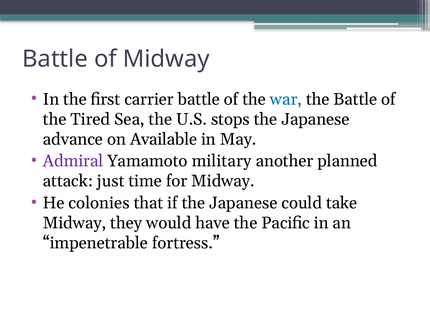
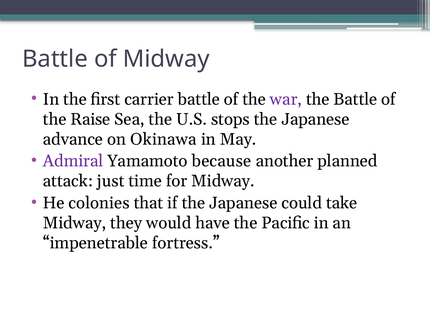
war colour: blue -> purple
Tired: Tired -> Raise
Available: Available -> Okinawa
military: military -> because
